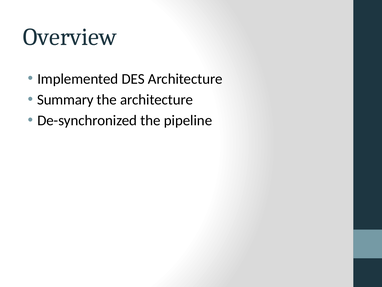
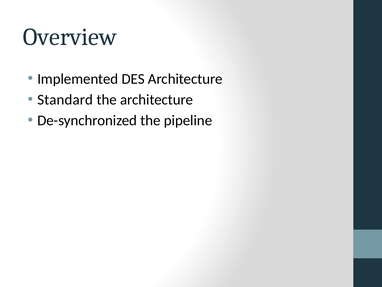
Summary: Summary -> Standard
